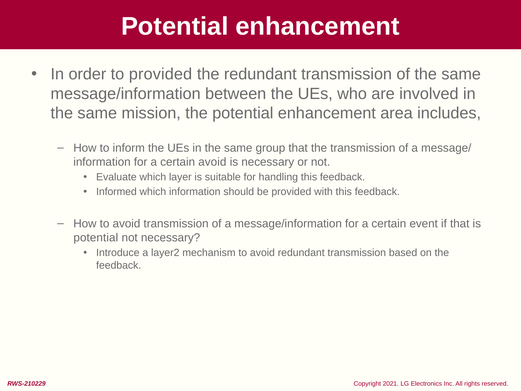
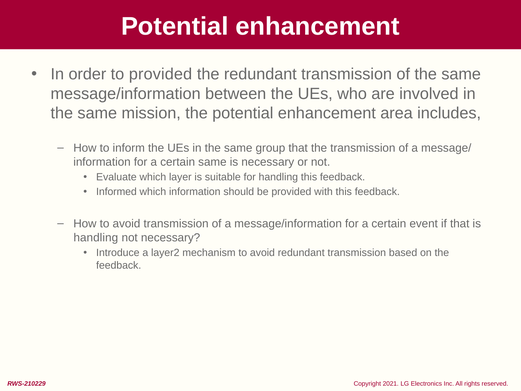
certain avoid: avoid -> same
potential at (96, 237): potential -> handling
